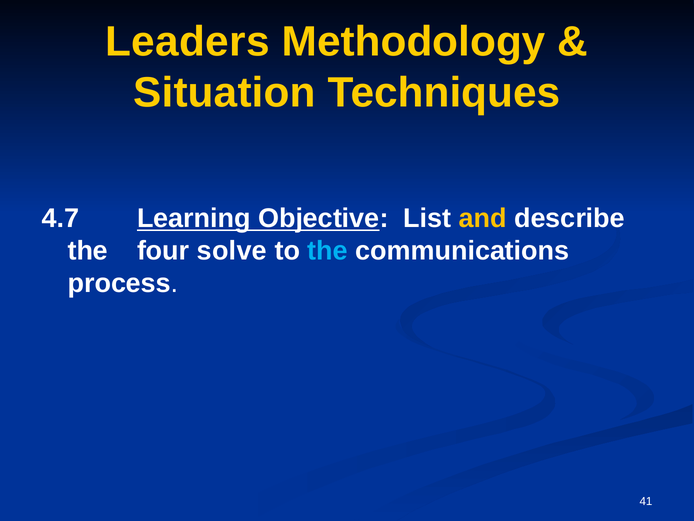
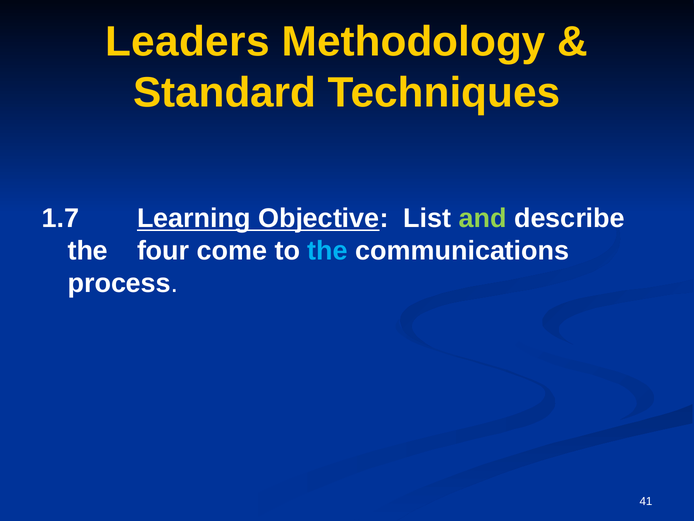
Situation: Situation -> Standard
4.7: 4.7 -> 1.7
and colour: yellow -> light green
solve: solve -> come
